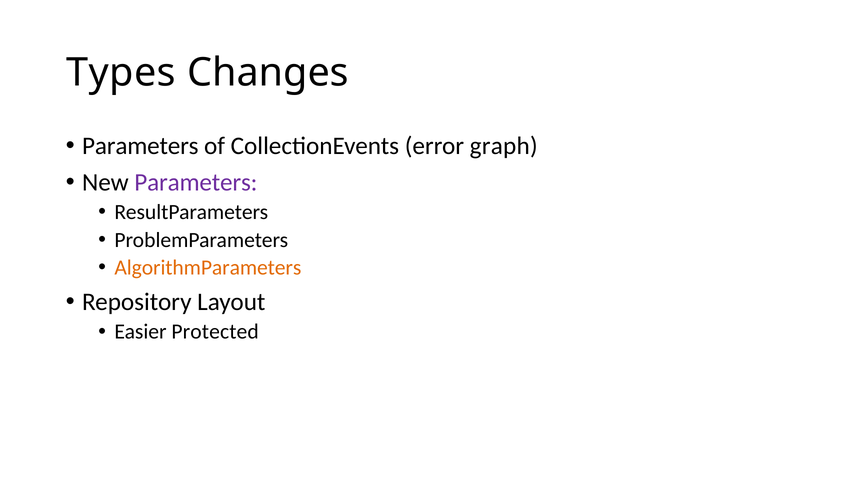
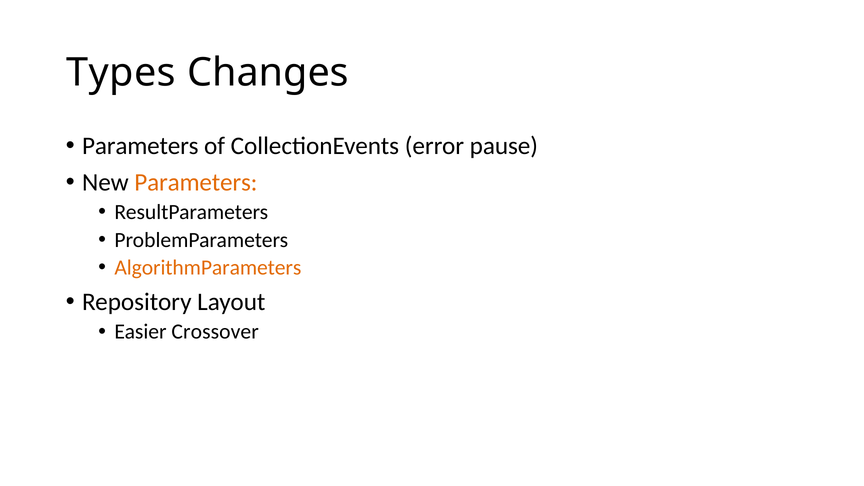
graph: graph -> pause
Parameters at (196, 182) colour: purple -> orange
Protected: Protected -> Crossover
